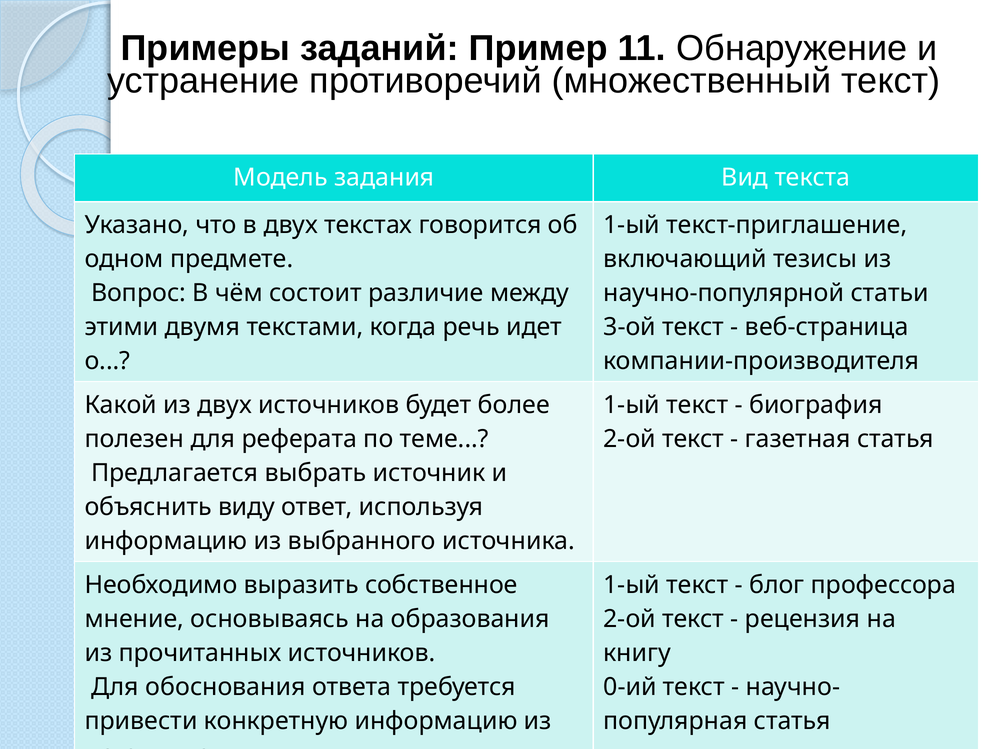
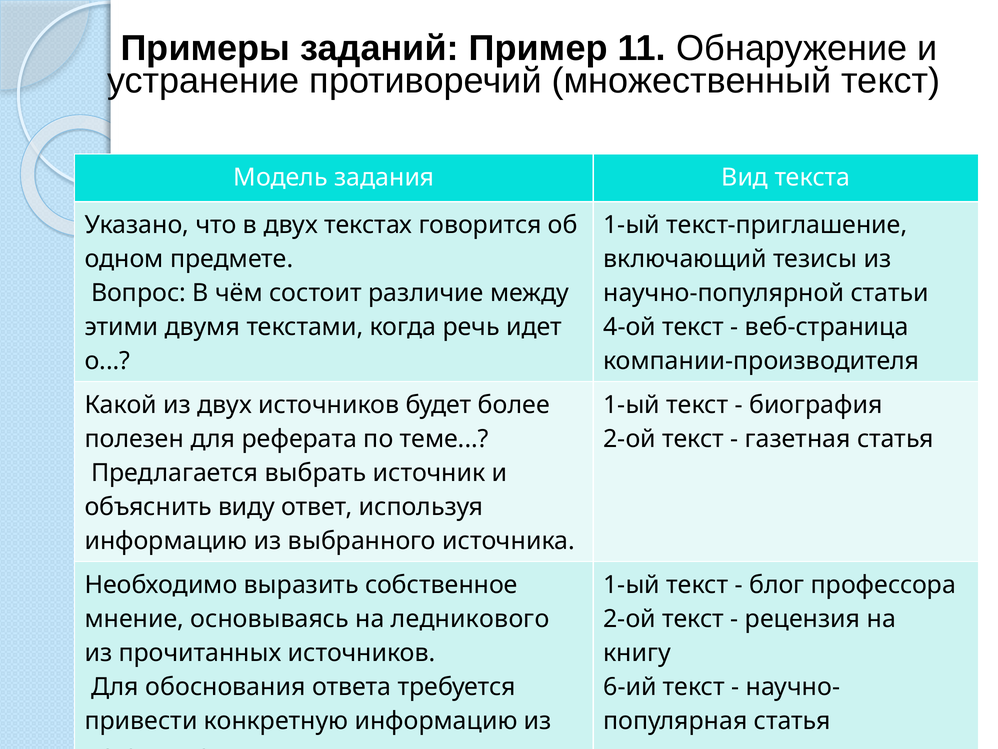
3-ой: 3-ой -> 4-ой
образования: образования -> ледникового
0-ий: 0-ий -> 6-ий
